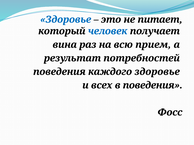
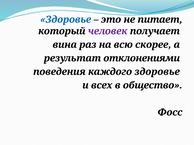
человек colour: blue -> purple
прием: прием -> скорее
потребностей: потребностей -> отклонениями
в поведения: поведения -> общество
